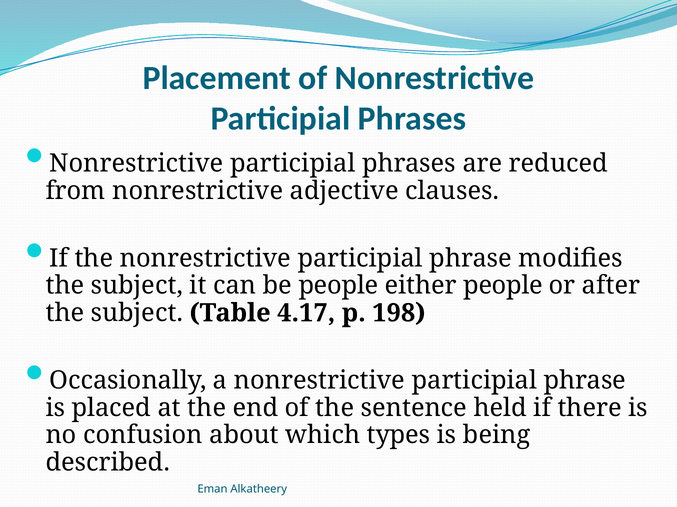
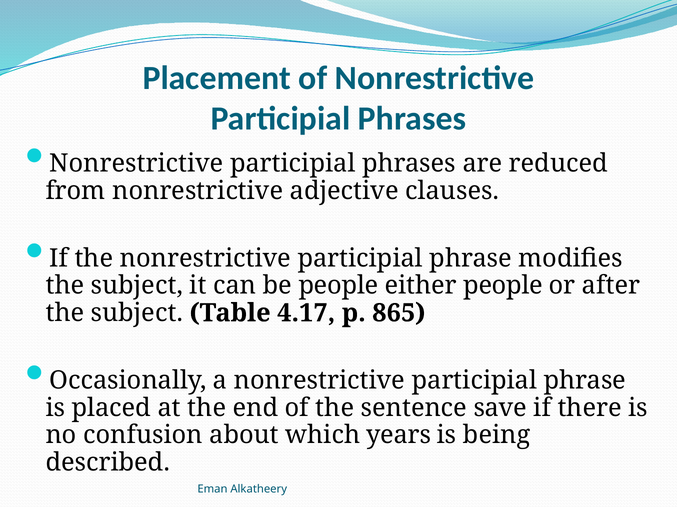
198: 198 -> 865
held: held -> save
types: types -> years
